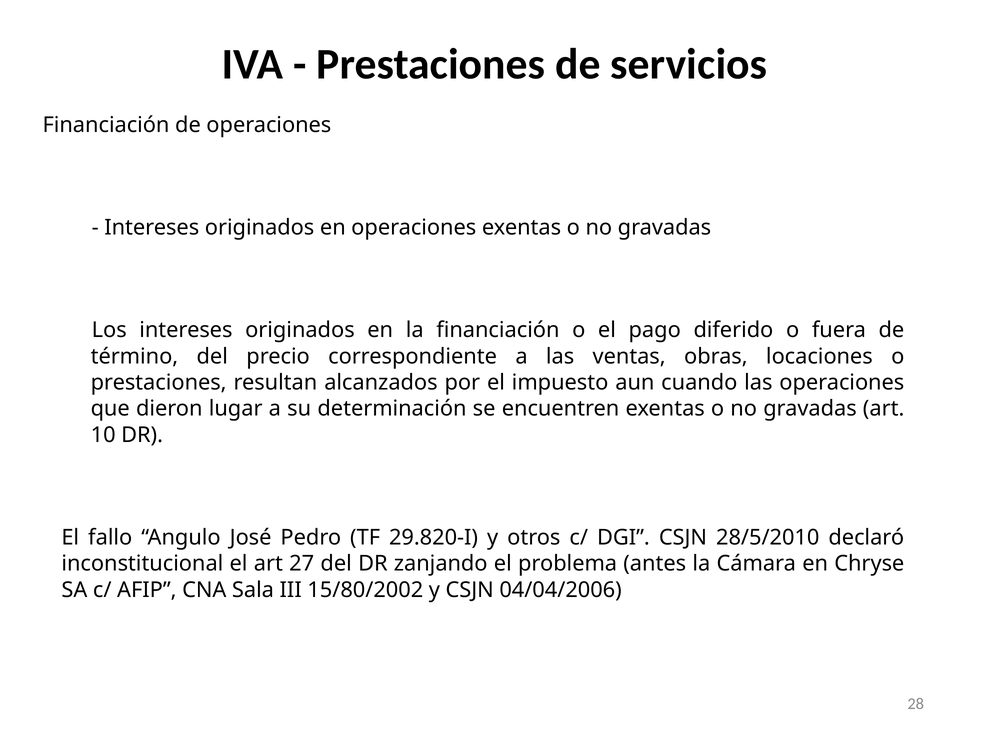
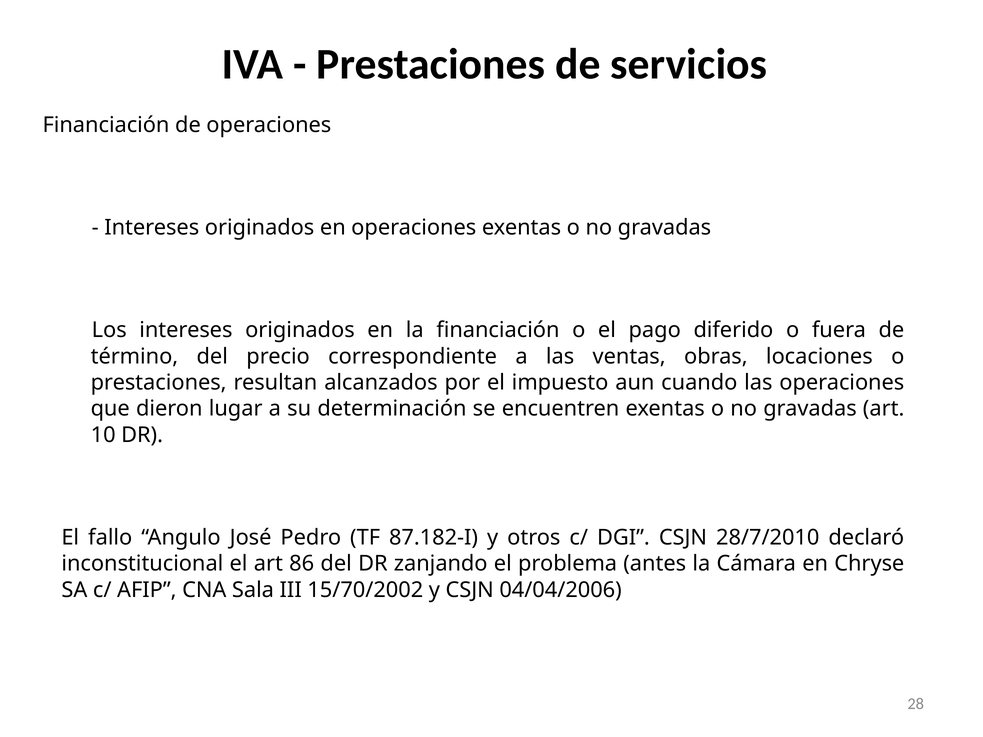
29.820-I: 29.820-I -> 87.182-I
28/5/2010: 28/5/2010 -> 28/7/2010
27: 27 -> 86
15/80/2002: 15/80/2002 -> 15/70/2002
